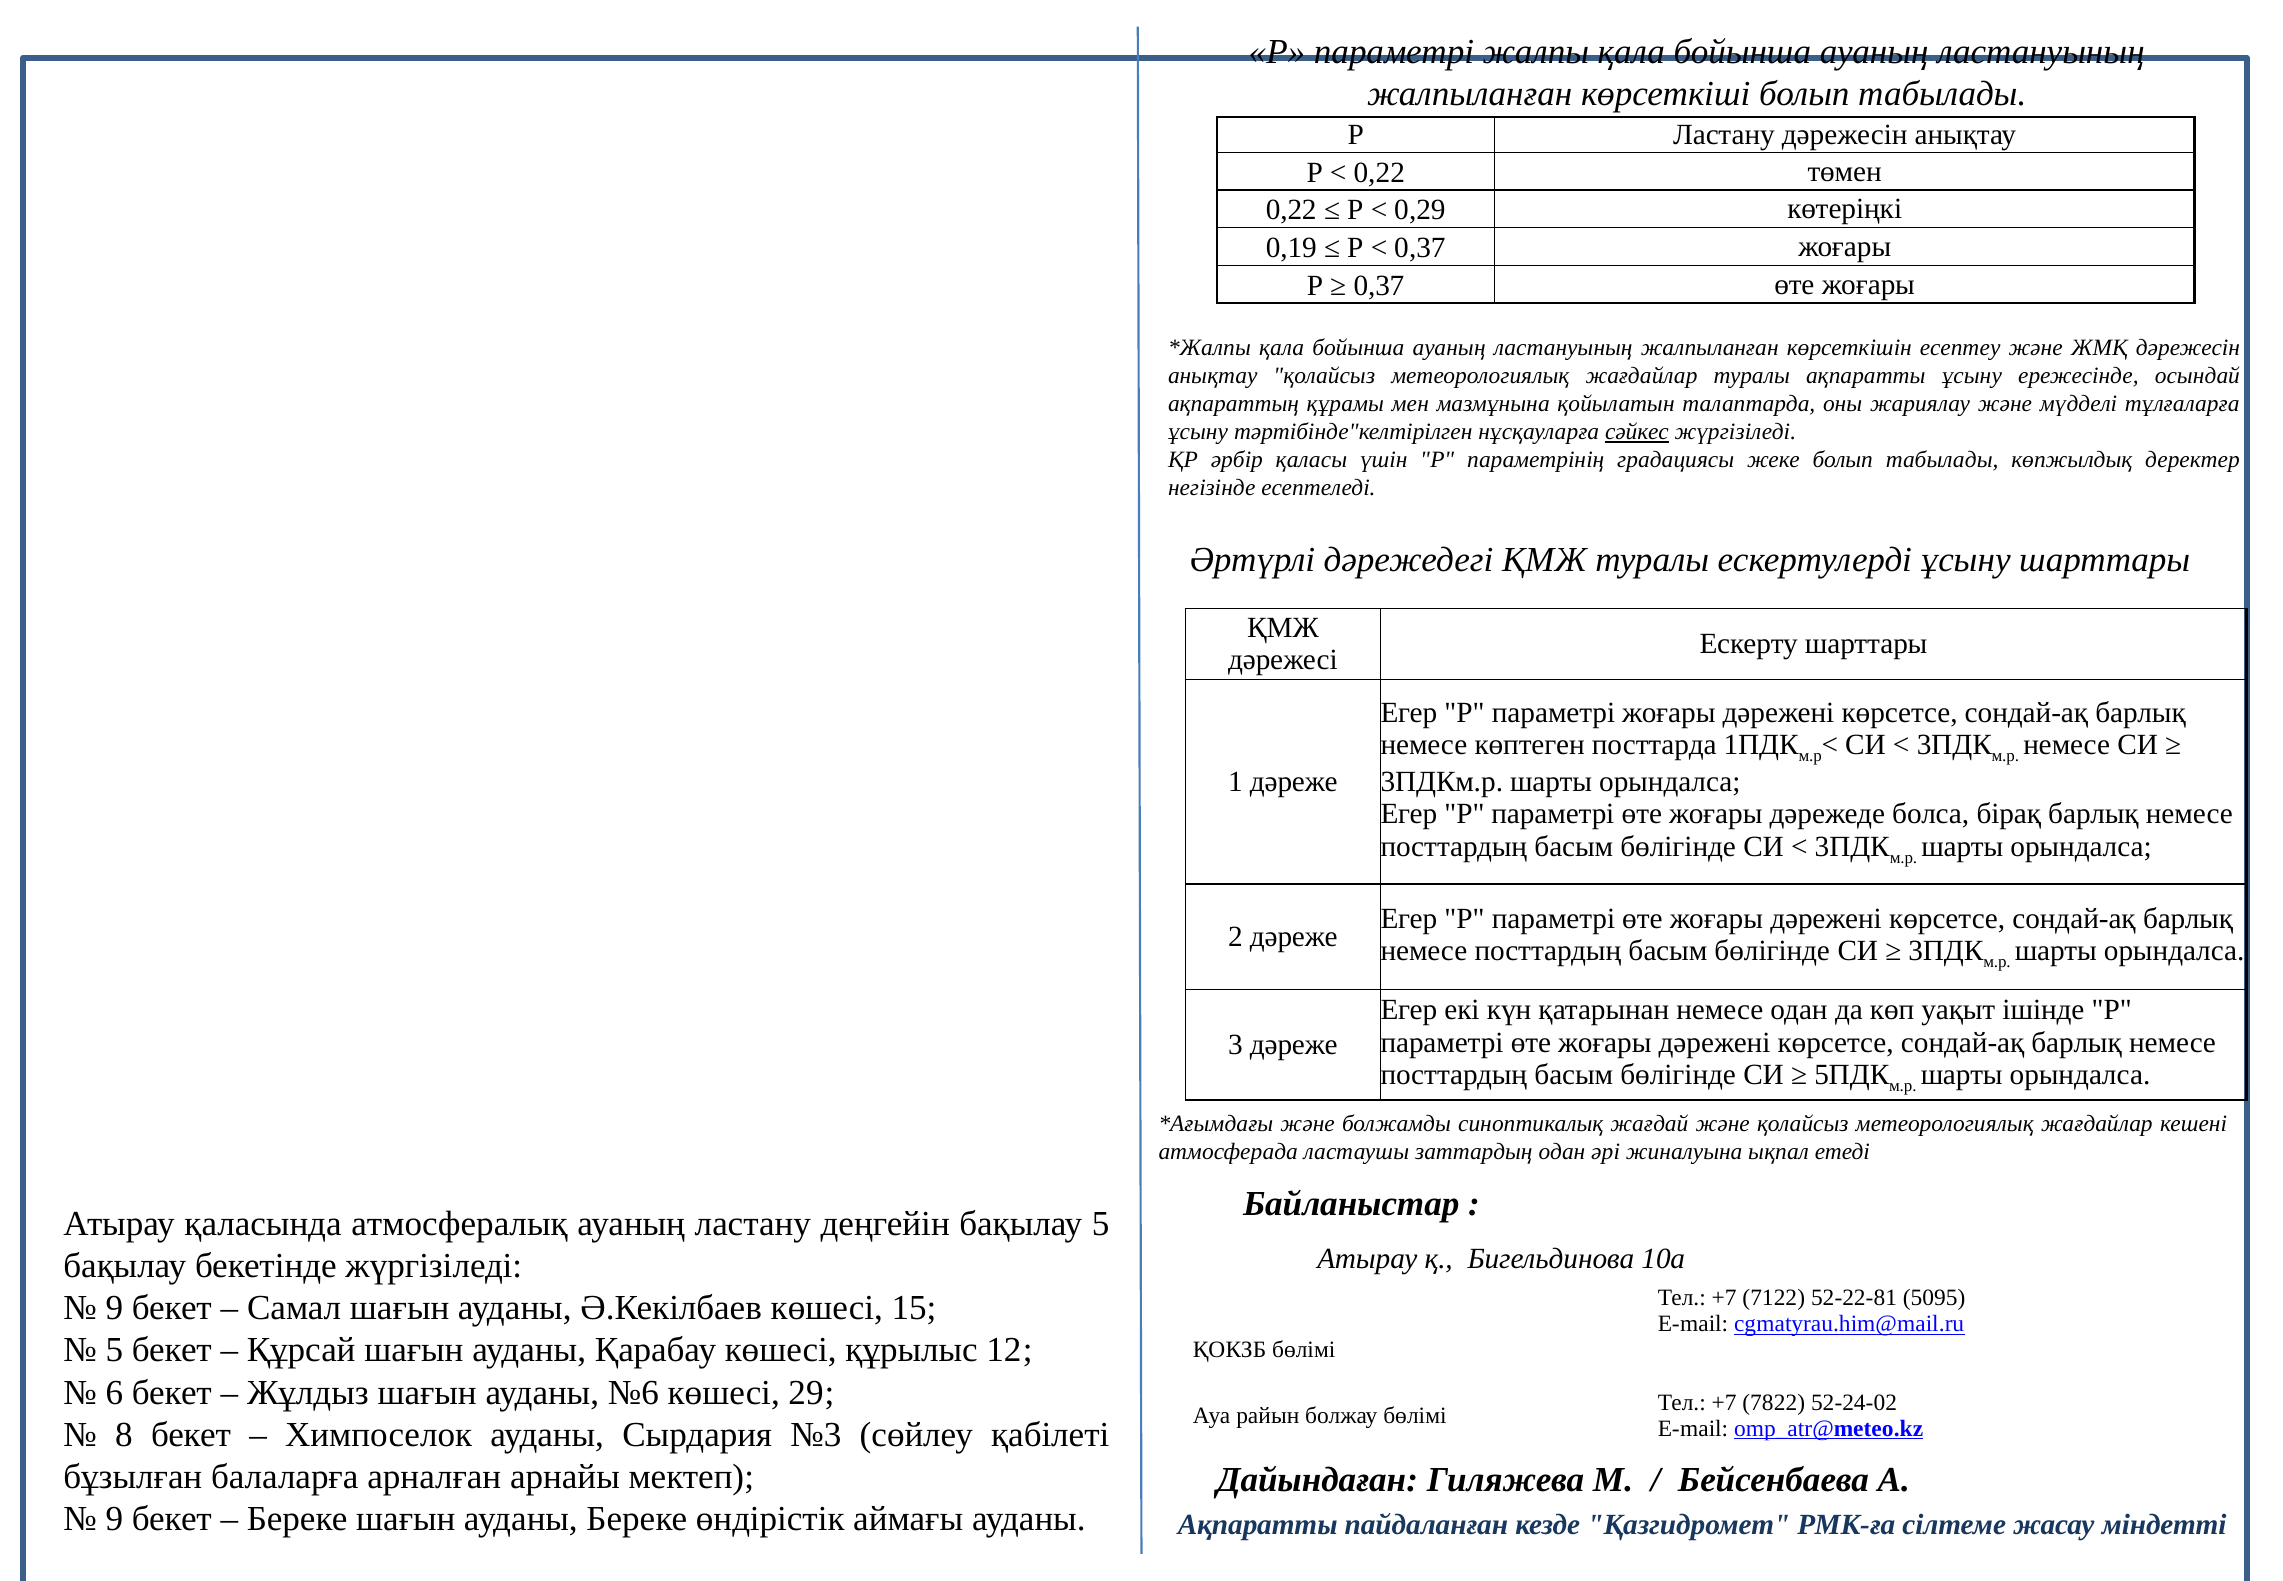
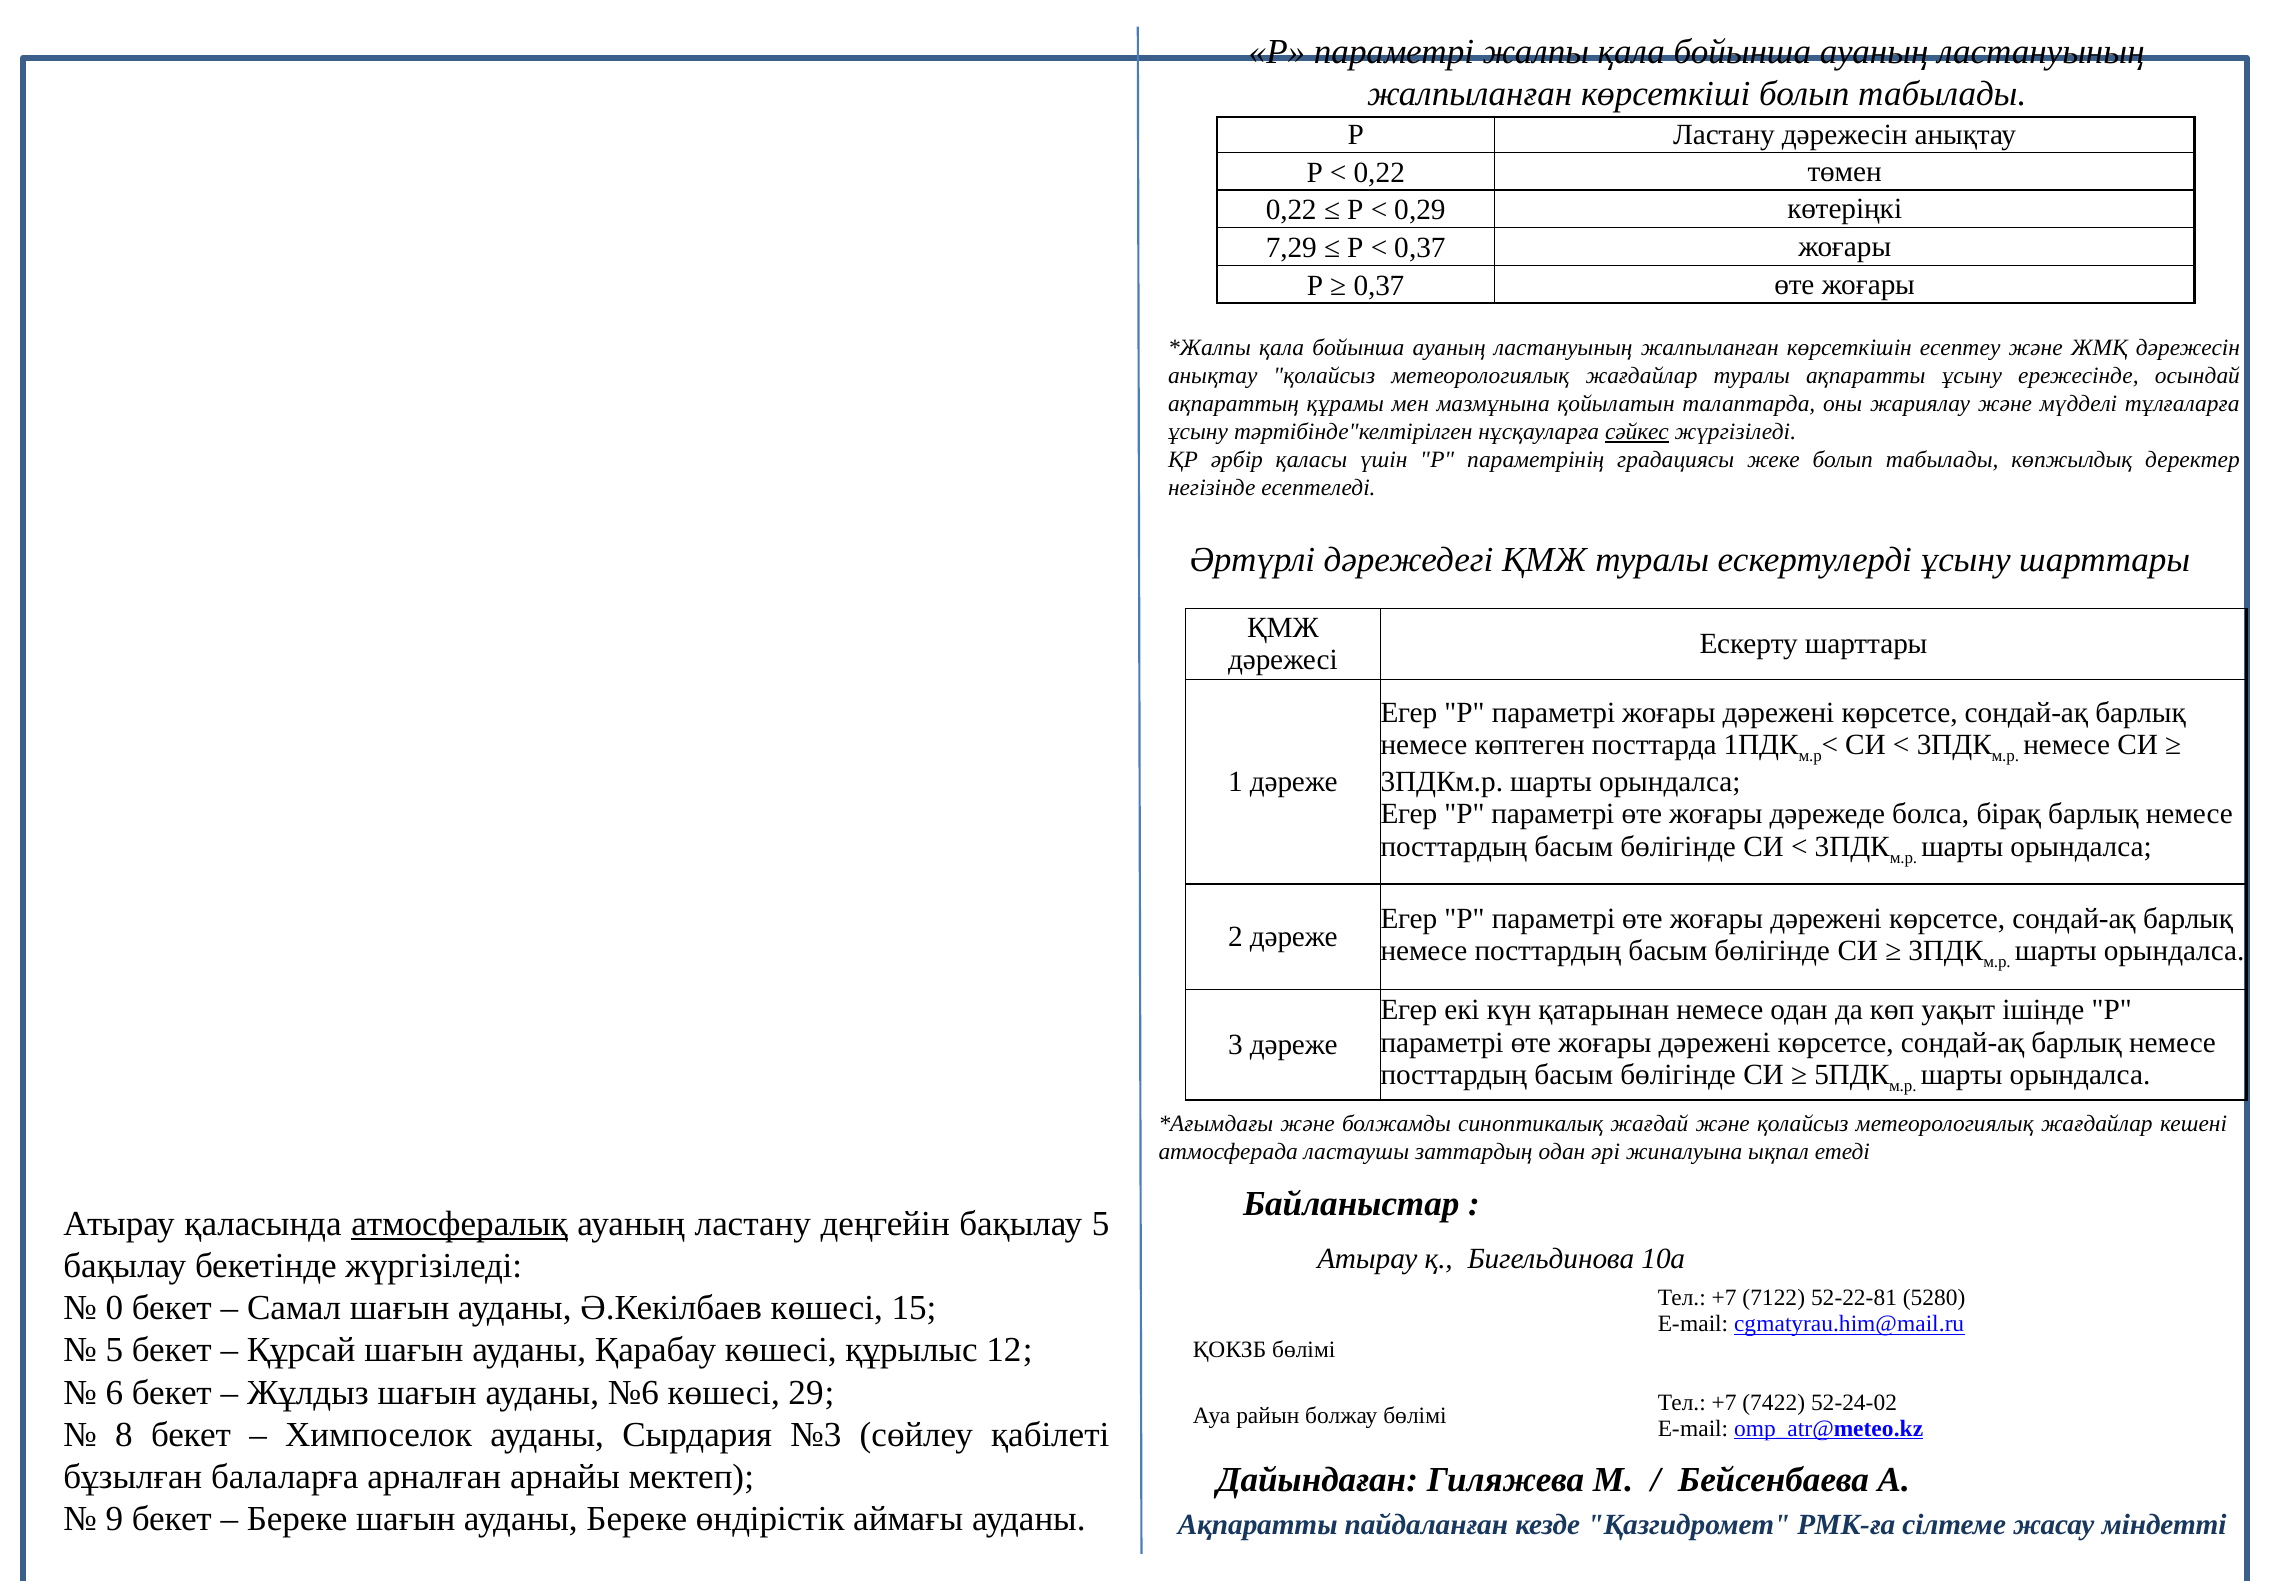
0,19: 0,19 -> 7,29
атмосфералық underline: none -> present
5095: 5095 -> 5280
9 at (114, 1308): 9 -> 0
7822: 7822 -> 7422
